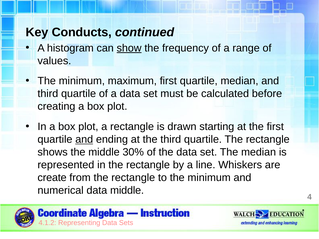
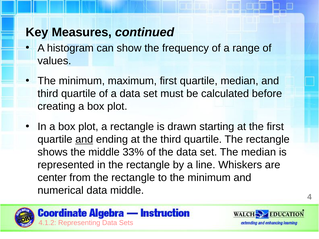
Conducts: Conducts -> Measures
show underline: present -> none
30%: 30% -> 33%
create: create -> center
